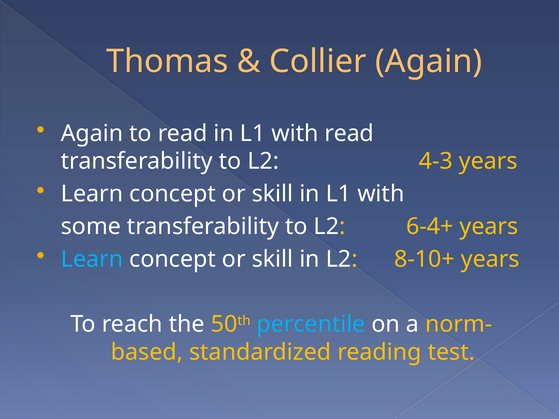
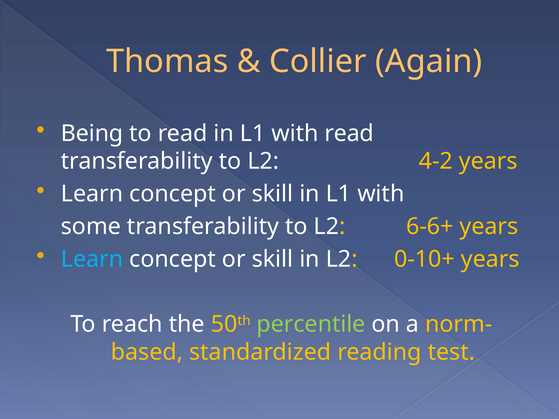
Again at (92, 133): Again -> Being
4-3: 4-3 -> 4-2
6-4+: 6-4+ -> 6-6+
8-10+: 8-10+ -> 0-10+
percentile colour: light blue -> light green
